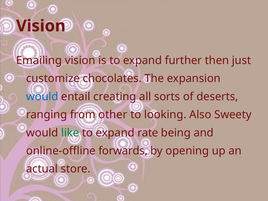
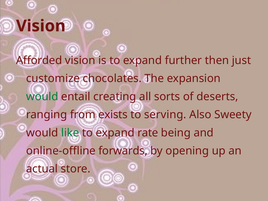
Emailing: Emailing -> Afforded
would at (42, 97) colour: blue -> green
other: other -> exists
looking: looking -> serving
